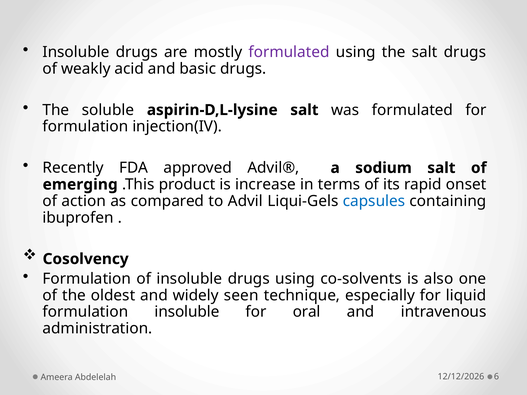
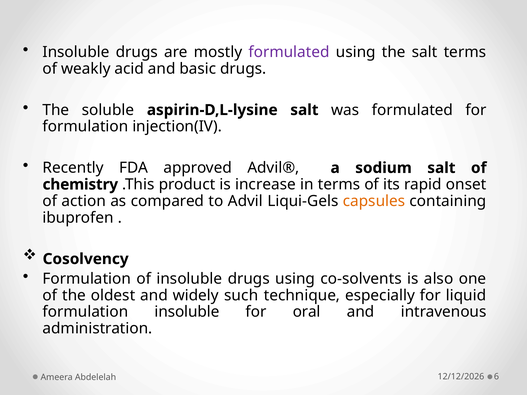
salt drugs: drugs -> terms
emerging: emerging -> chemistry
capsules colour: blue -> orange
seen: seen -> such
